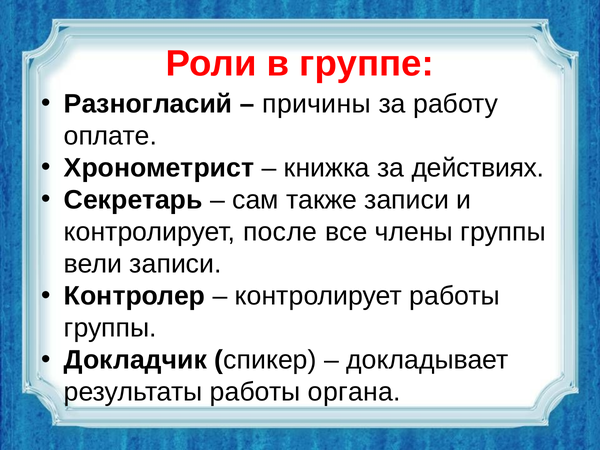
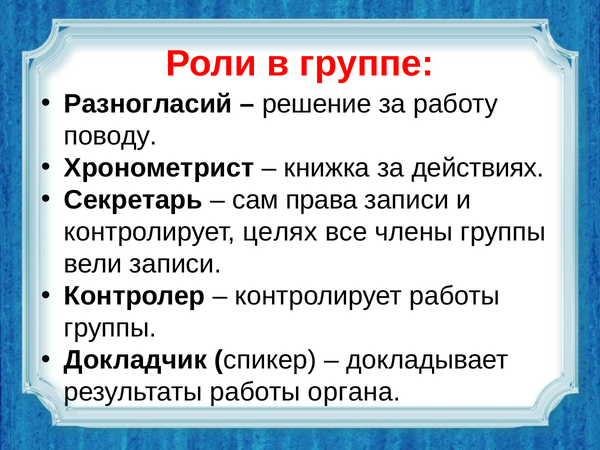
причины: причины -> решение
оплате: оплате -> поводу
также: также -> права
после: после -> целях
